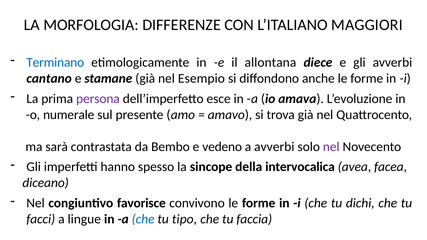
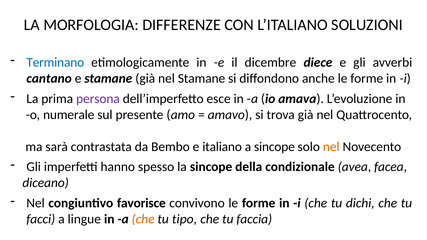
MAGGIORI: MAGGIORI -> SOLUZIONI
allontana: allontana -> dicembre
nel Esempio: Esempio -> Stamane
vedeno: vedeno -> italiano
a avverbi: avverbi -> sincope
nel at (331, 147) colour: purple -> orange
intervocalica: intervocalica -> condizionale
che at (143, 219) colour: blue -> orange
